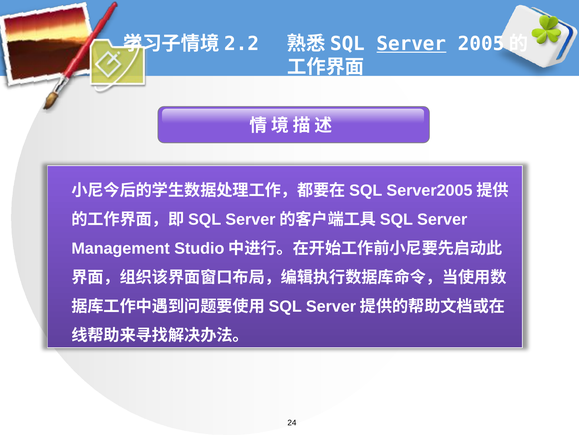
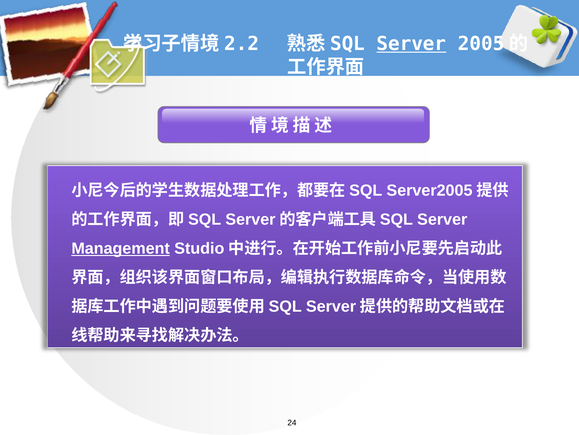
Management underline: none -> present
